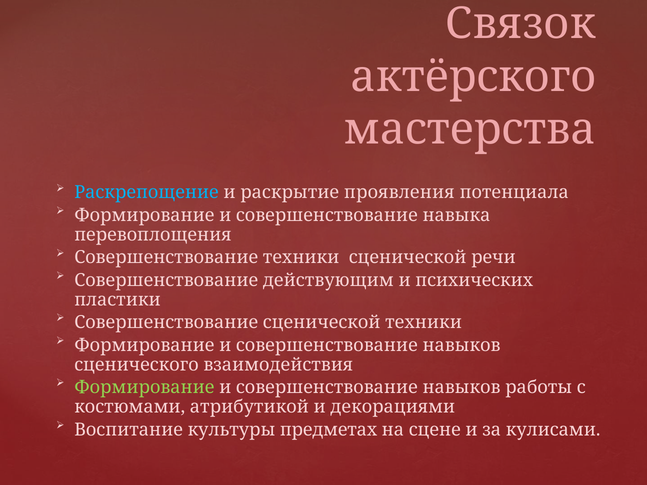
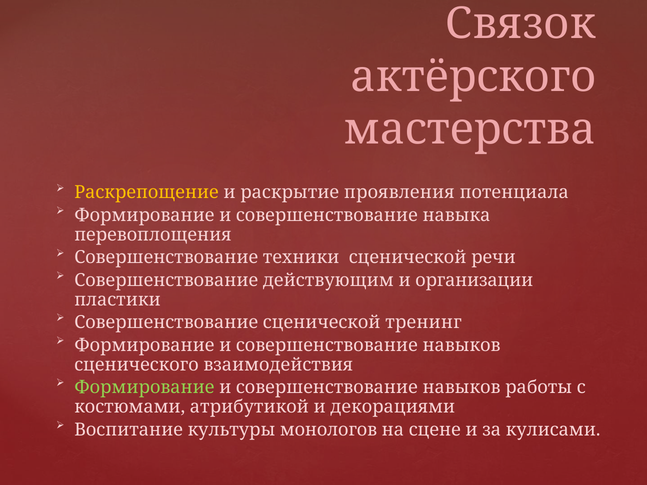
Раскрепощение colour: light blue -> yellow
психических: психических -> организации
сценической техники: техники -> тренинг
предметах: предметах -> монологов
